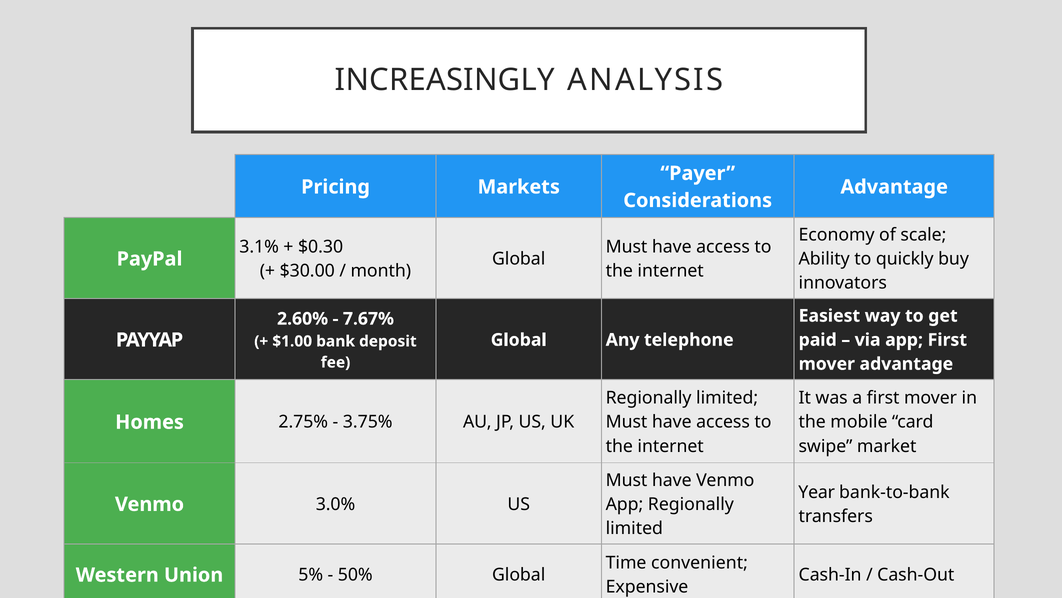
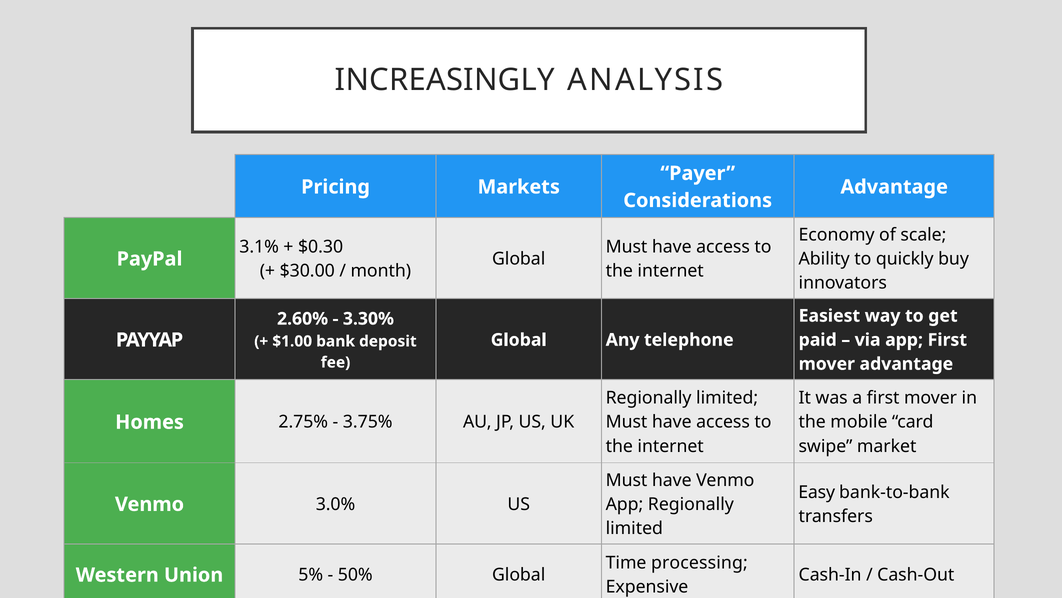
7.67%: 7.67% -> 3.30%
Year: Year -> Easy
convenient: convenient -> processing
